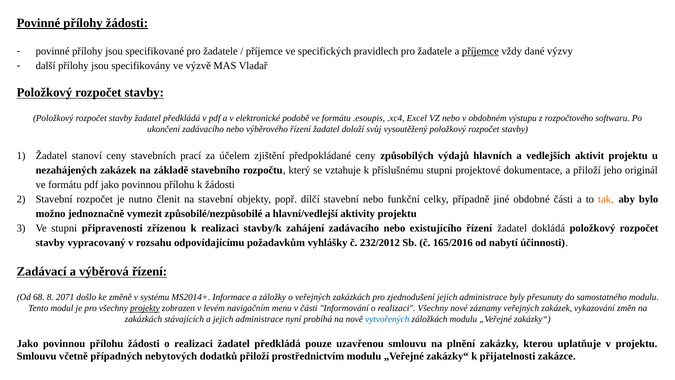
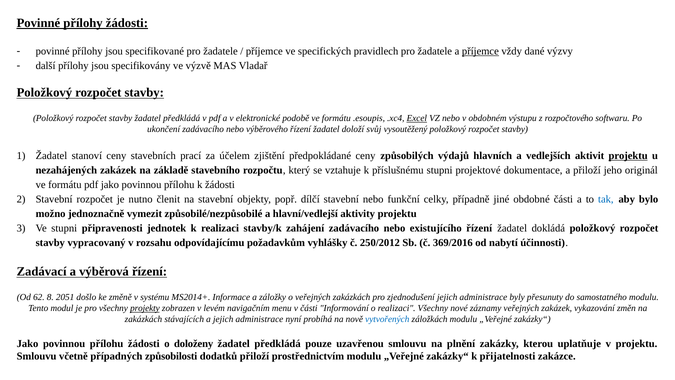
Excel underline: none -> present
projektu at (628, 156) underline: none -> present
tak colour: orange -> blue
zřízenou: zřízenou -> jednotek
232/2012: 232/2012 -> 250/2012
165/2016: 165/2016 -> 369/2016
68: 68 -> 62
2071: 2071 -> 2051
žádosti o realizaci: realizaci -> doloženy
nebytových: nebytových -> způsobilosti
